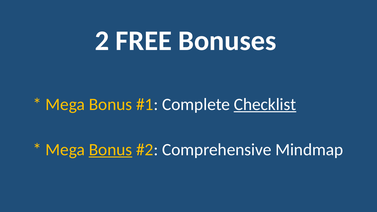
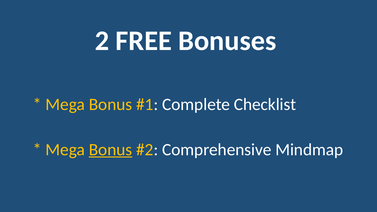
Checklist underline: present -> none
